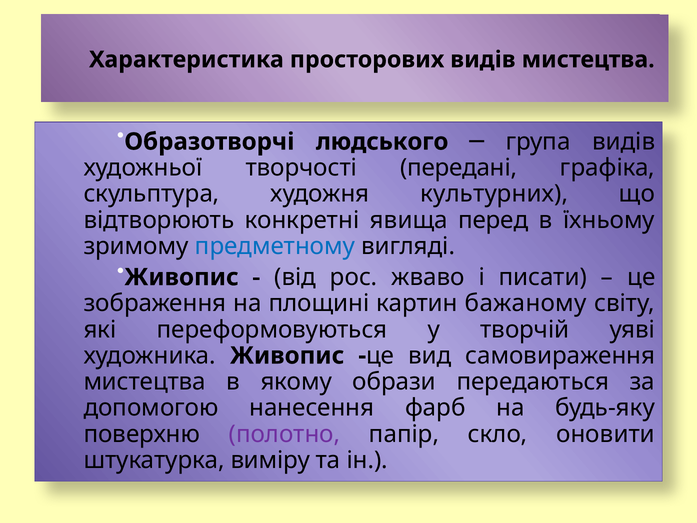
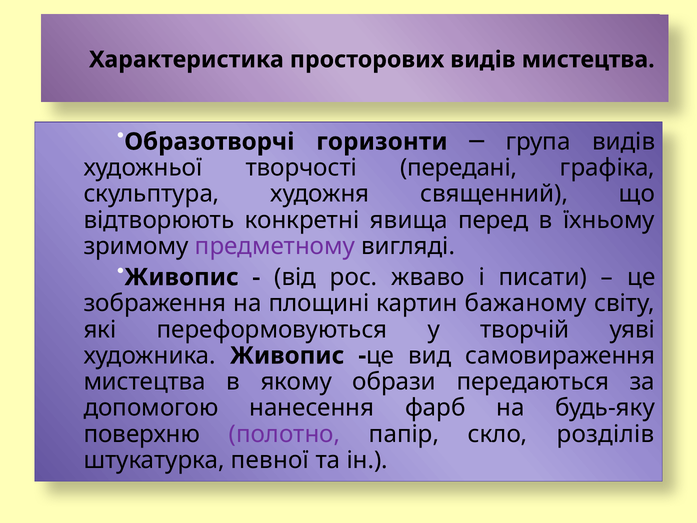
людського: людського -> горизонти
культурних: культурних -> священний
предметному colour: blue -> purple
оновити: оновити -> розділів
виміру: виміру -> певної
